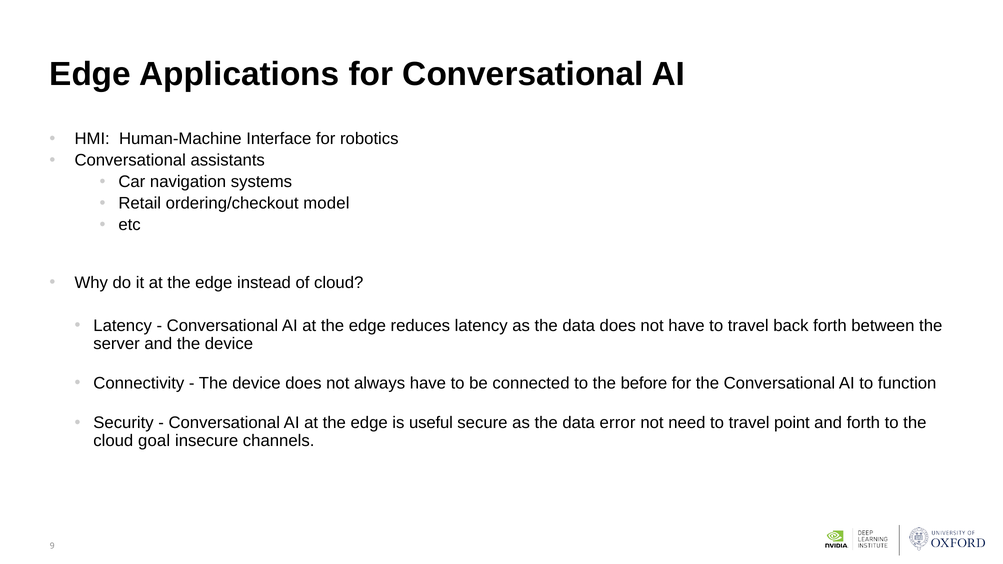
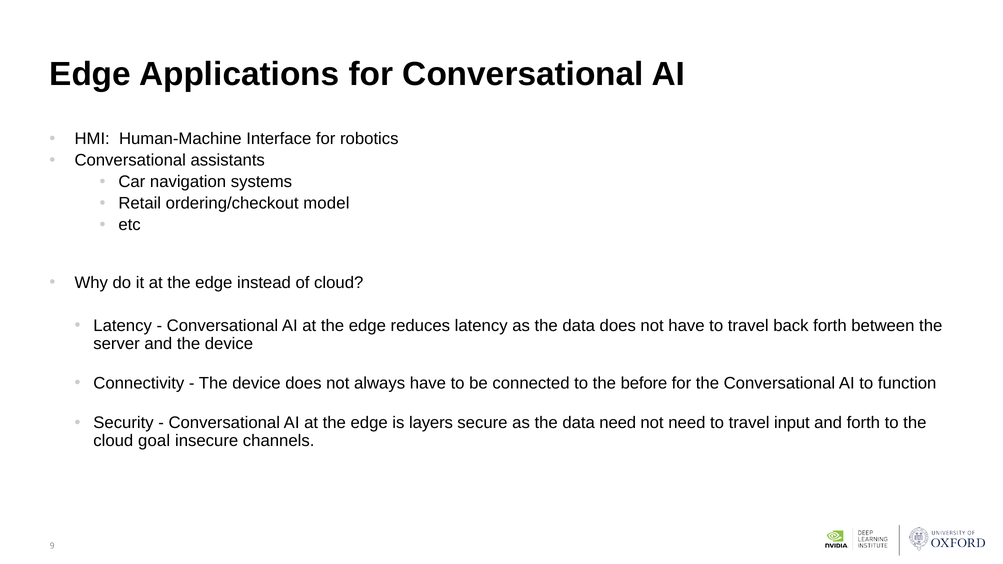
useful: useful -> layers
data error: error -> need
point: point -> input
